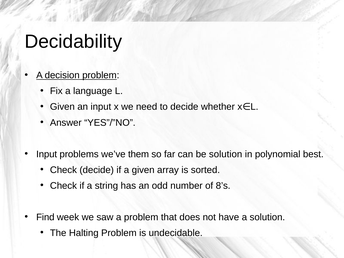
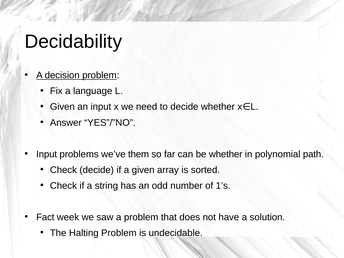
be solution: solution -> whether
best: best -> path
8’s: 8’s -> 1’s
Find: Find -> Fact
